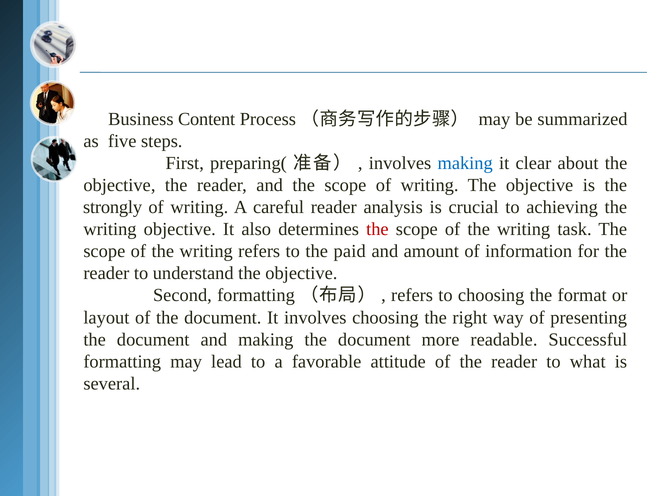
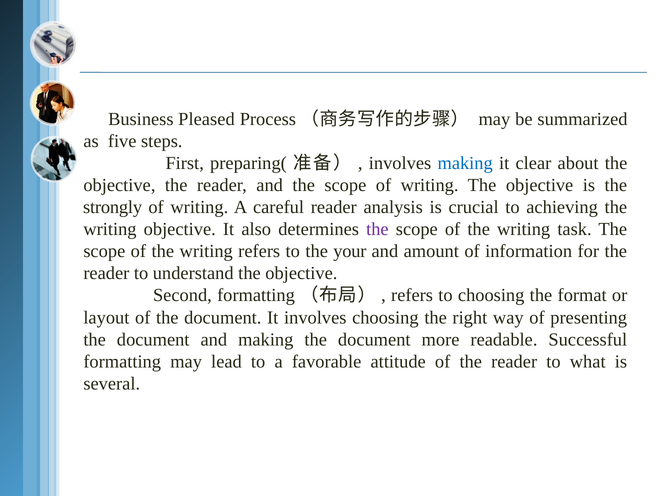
Content: Content -> Pleased
the at (377, 229) colour: red -> purple
paid: paid -> your
